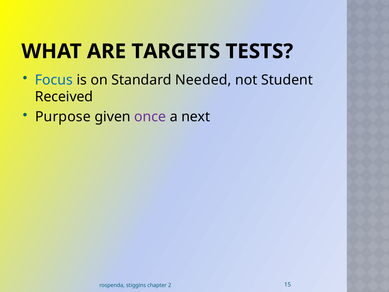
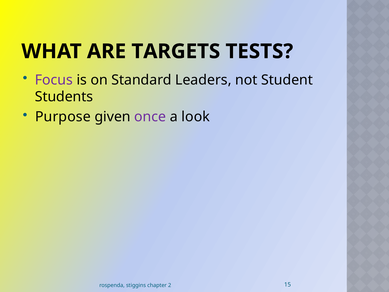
Focus colour: blue -> purple
Needed: Needed -> Leaders
Received: Received -> Students
next: next -> look
